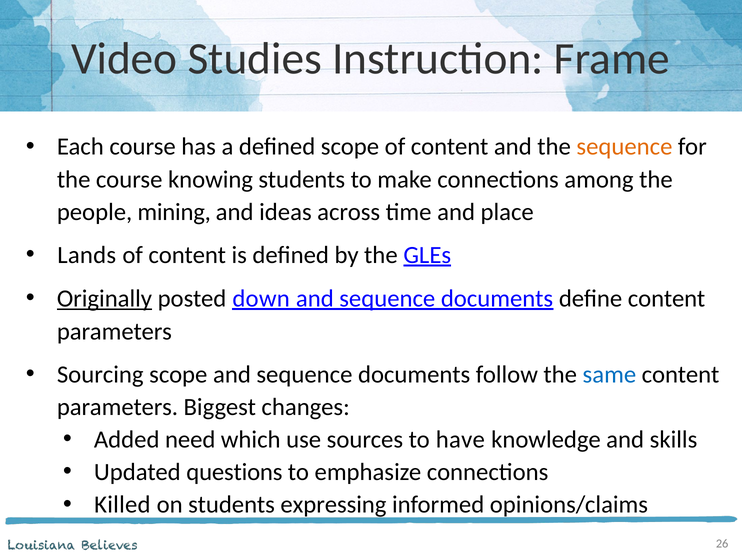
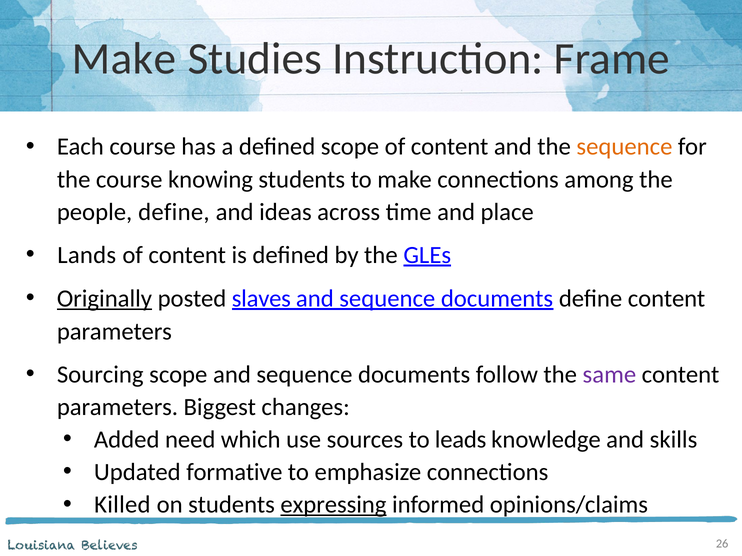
Video at (124, 59): Video -> Make
people mining: mining -> define
down: down -> slaves
same colour: blue -> purple
have: have -> leads
questions: questions -> formative
expressing underline: none -> present
